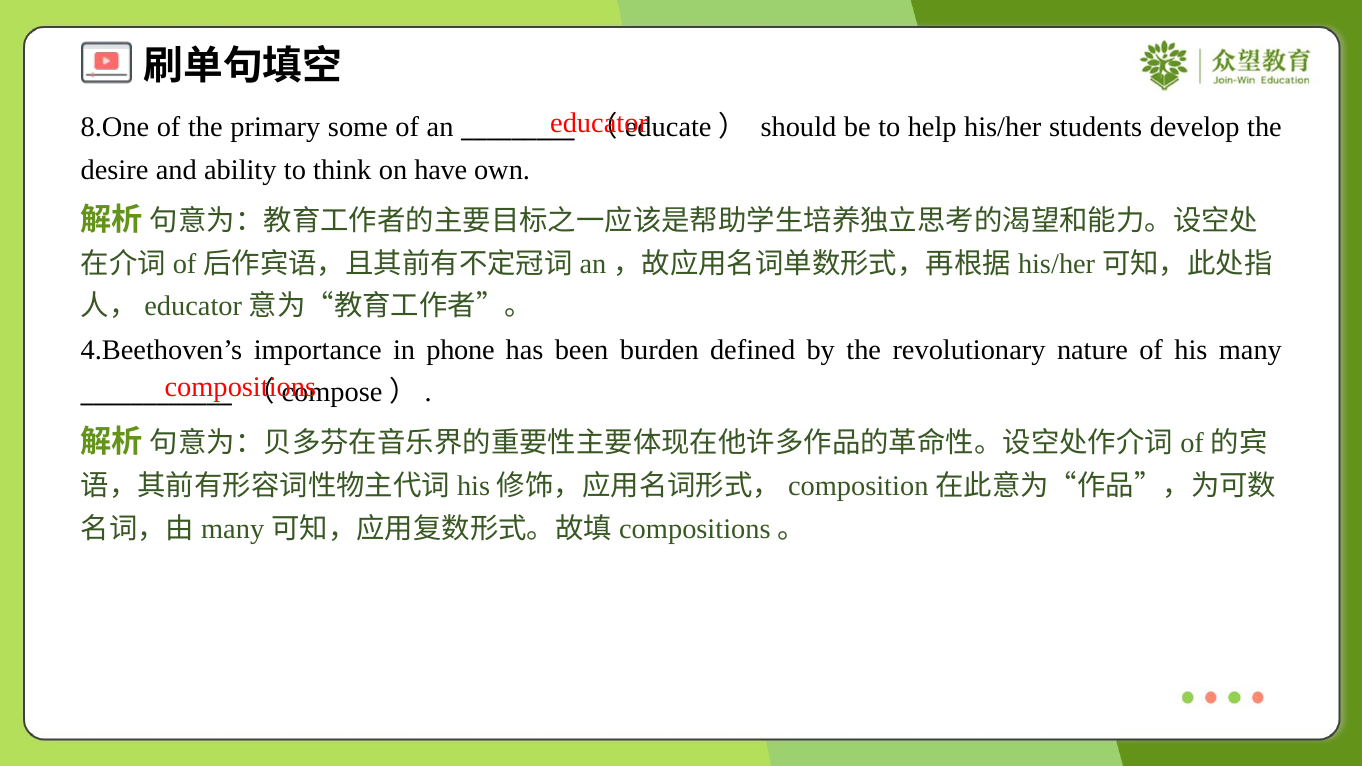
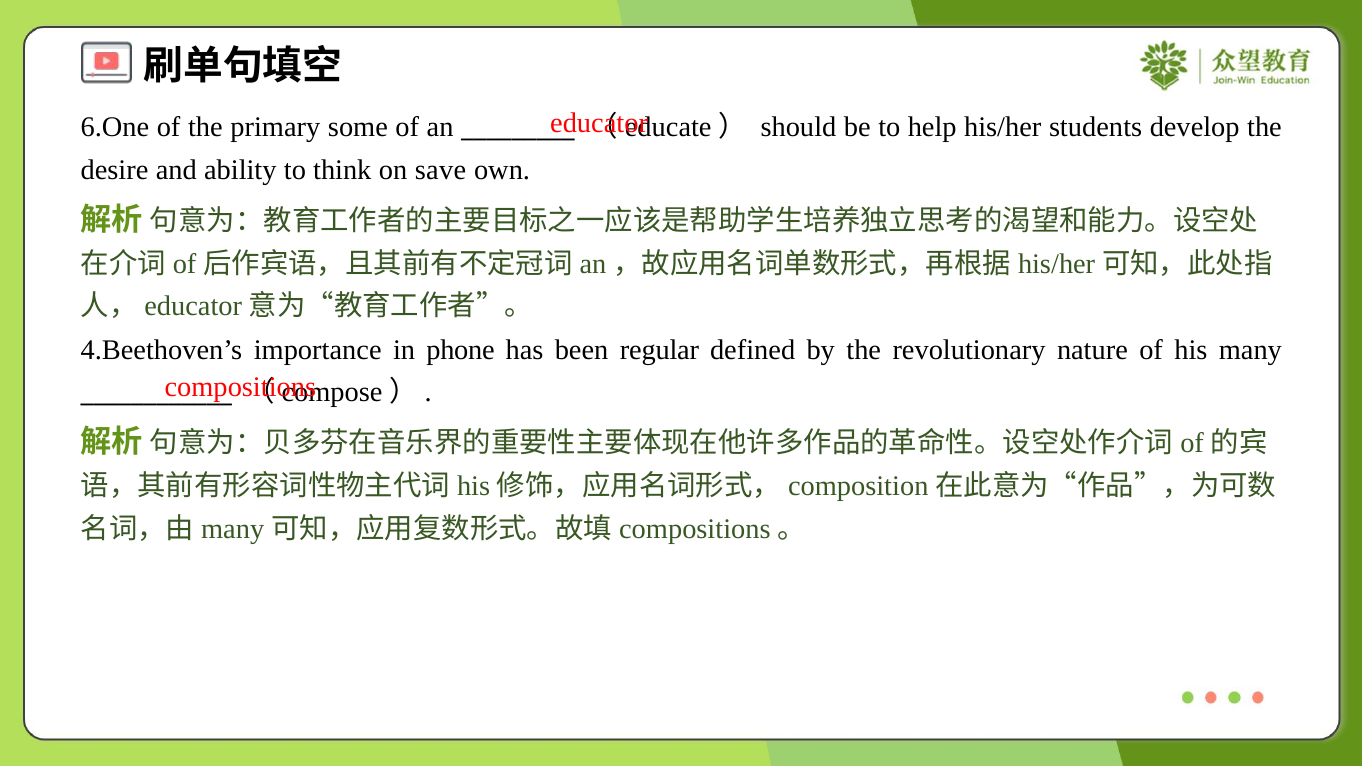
8.One: 8.One -> 6.One
have: have -> save
burden: burden -> regular
